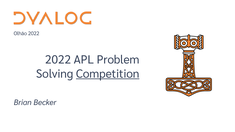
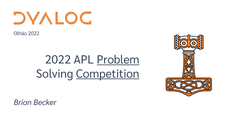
Problem underline: none -> present
